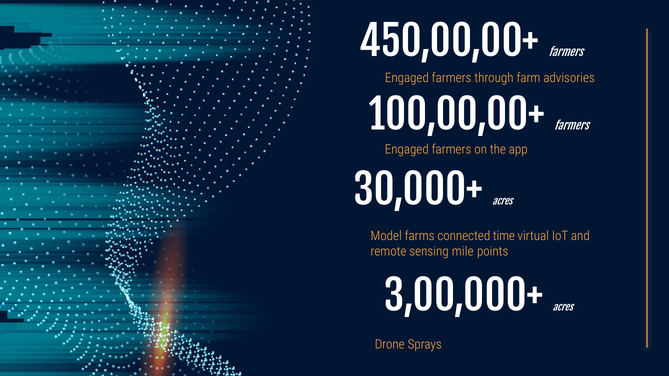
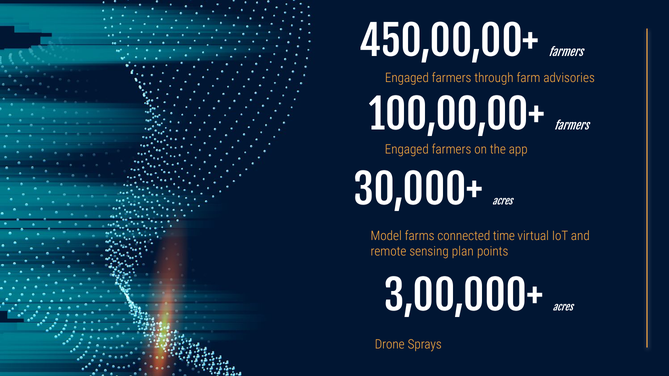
mile: mile -> plan
